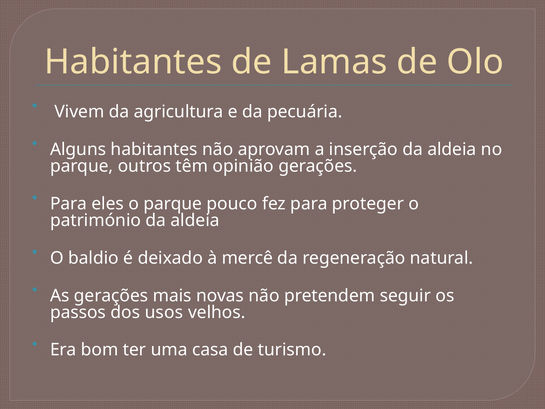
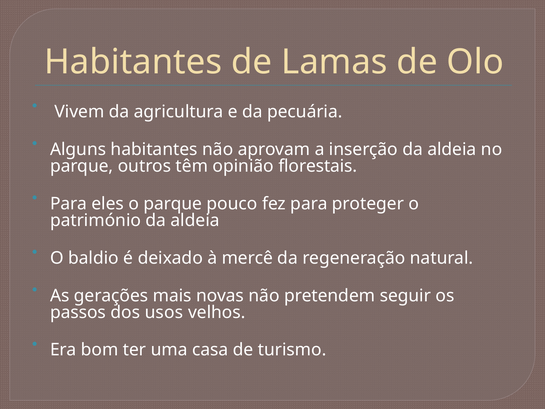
opinião gerações: gerações -> florestais
